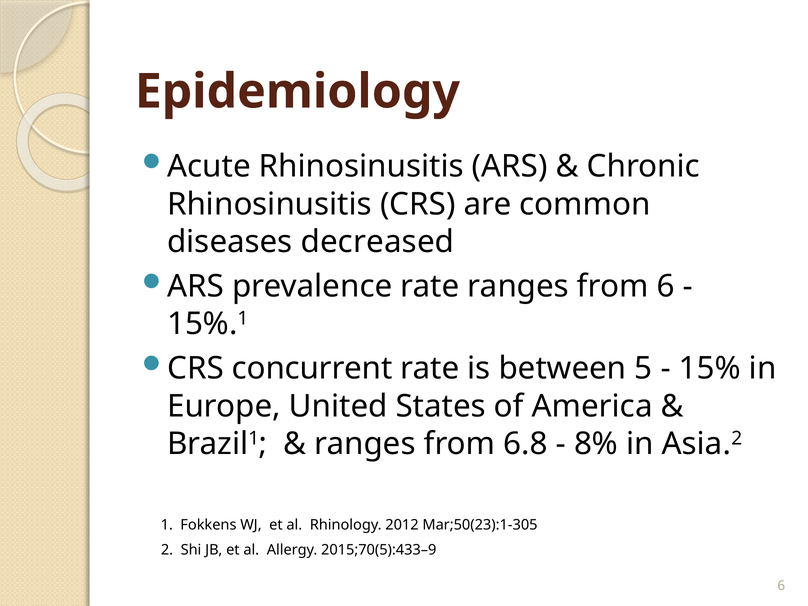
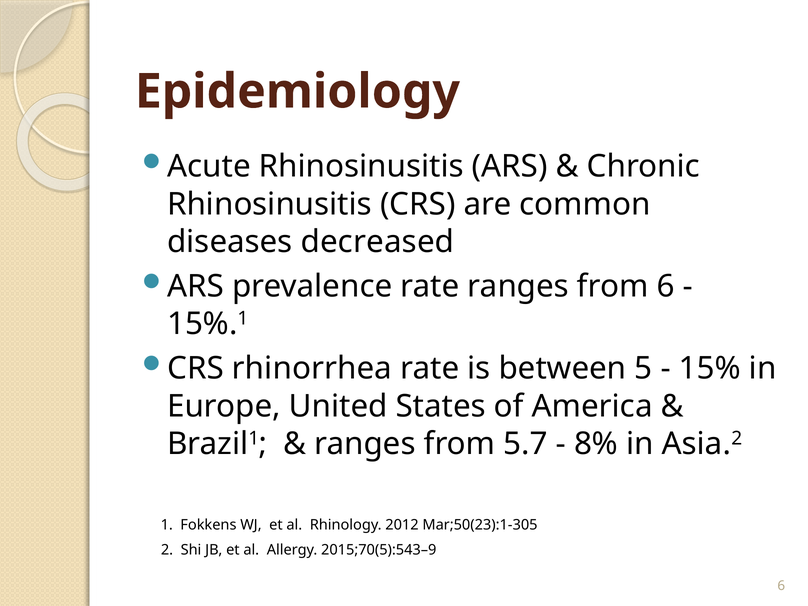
concurrent: concurrent -> rhinorrhea
6.8: 6.8 -> 5.7
2015;70(5):433–9: 2015;70(5):433–9 -> 2015;70(5):543–9
